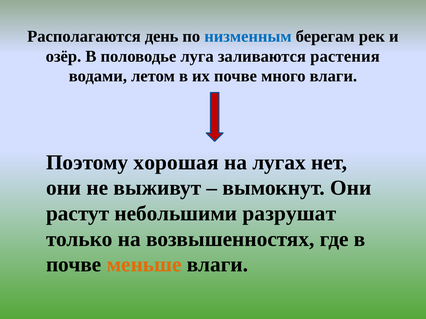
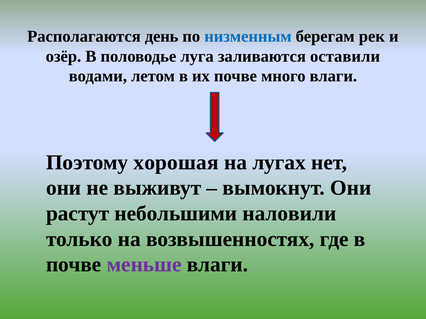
растения: растения -> оставили
разрушат: разрушат -> наловили
меньше colour: orange -> purple
